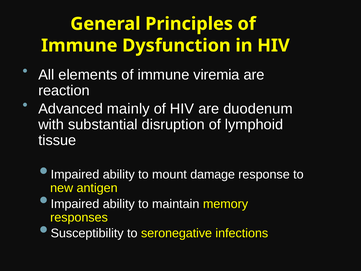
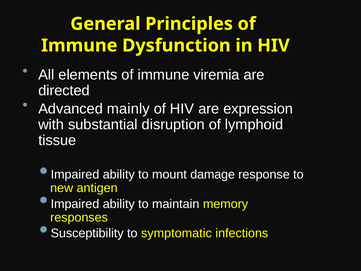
reaction: reaction -> directed
duodenum: duodenum -> expression
seronegative: seronegative -> symptomatic
